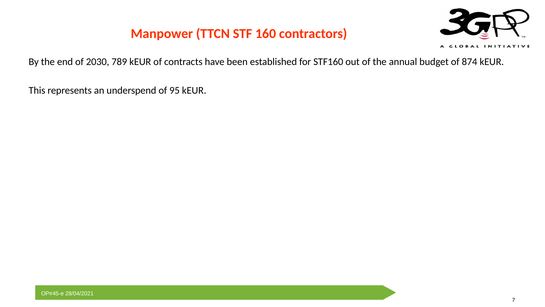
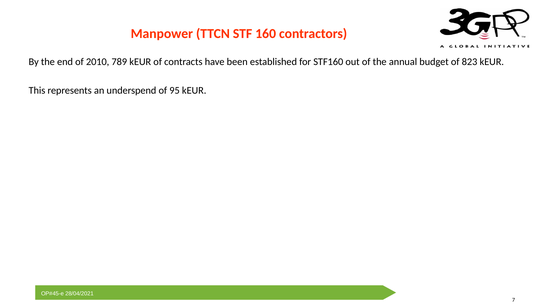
2030: 2030 -> 2010
874: 874 -> 823
